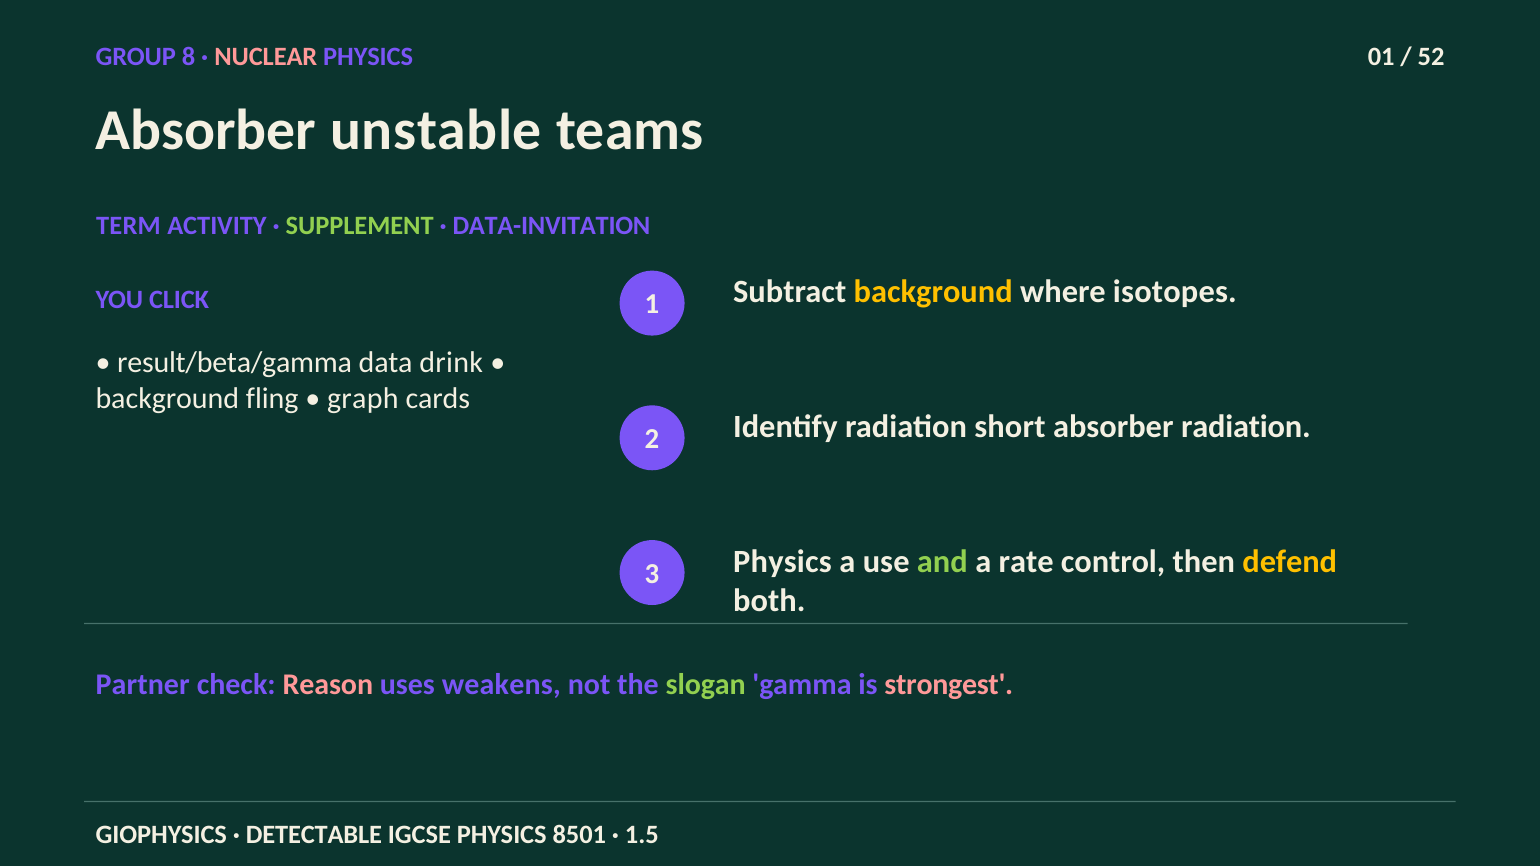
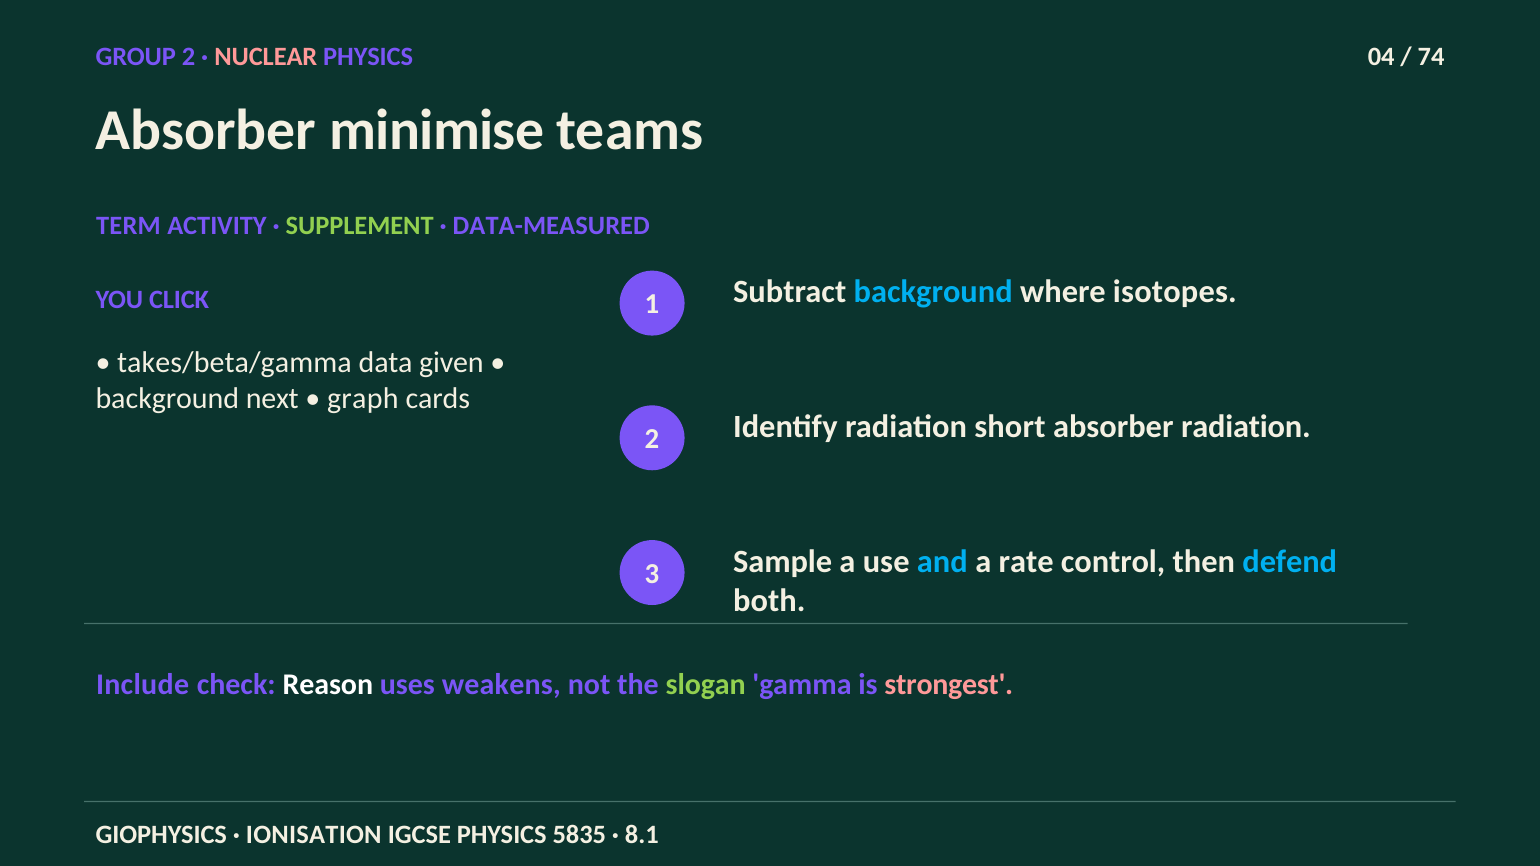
GROUP 8: 8 -> 2
01: 01 -> 04
52: 52 -> 74
unstable: unstable -> minimise
DATA-INVITATION: DATA-INVITATION -> DATA-MEASURED
background at (933, 292) colour: yellow -> light blue
result/beta/gamma: result/beta/gamma -> takes/beta/gamma
drink: drink -> given
fling: fling -> next
3 Physics: Physics -> Sample
and colour: light green -> light blue
defend colour: yellow -> light blue
Partner: Partner -> Include
Reason colour: pink -> white
DETECTABLE: DETECTABLE -> IONISATION
8501: 8501 -> 5835
1.5: 1.5 -> 8.1
